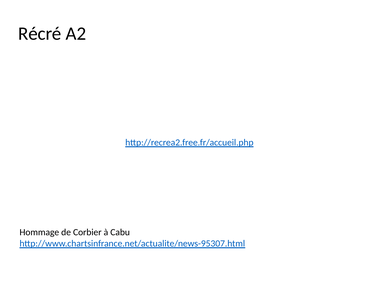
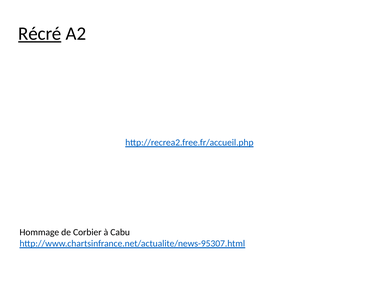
Récré underline: none -> present
